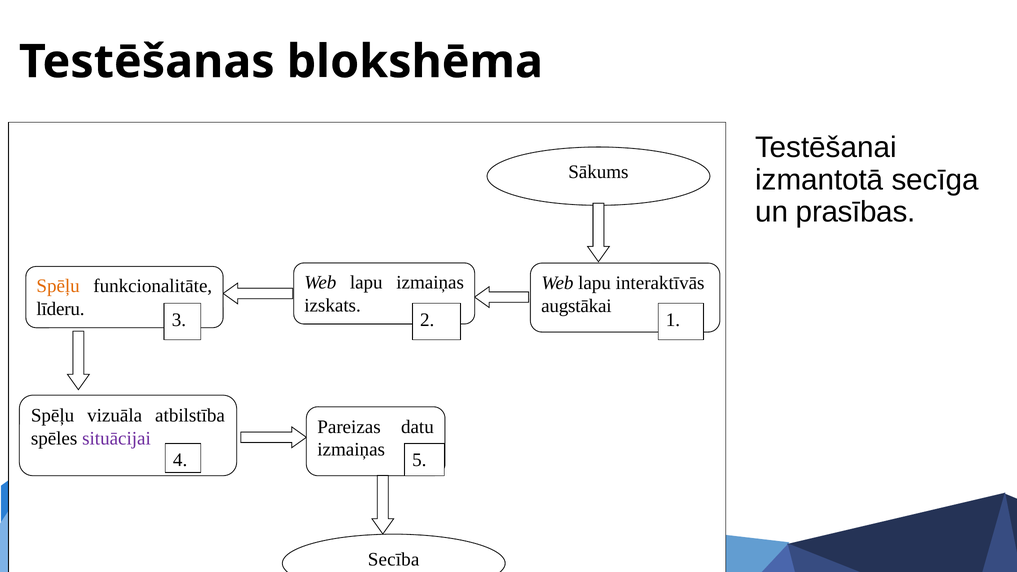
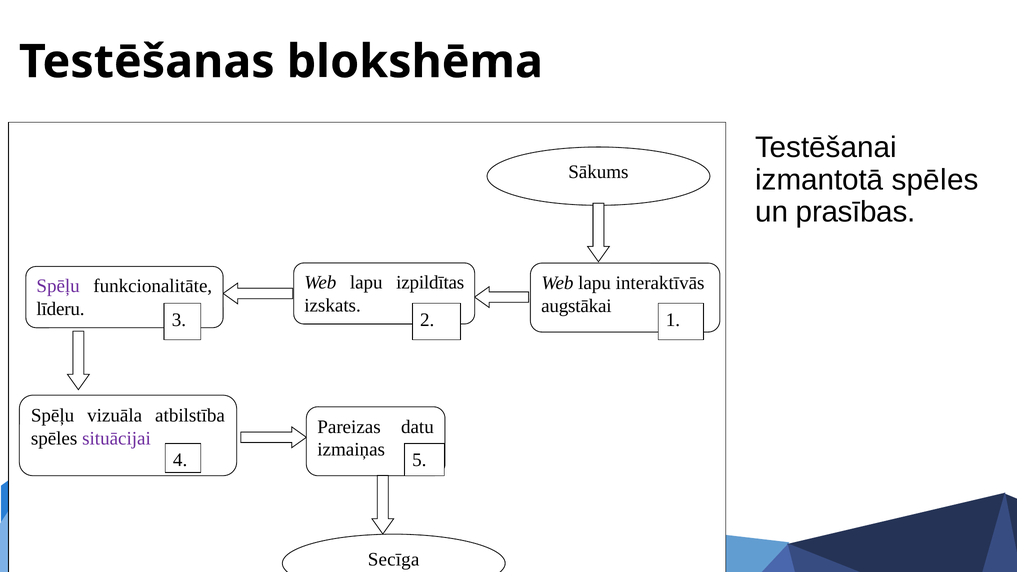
izmantotā secīga: secīga -> spēles
lapu izmaiņas: izmaiņas -> izpildītas
Spēļu at (58, 286) colour: orange -> purple
Secība: Secība -> Secīga
